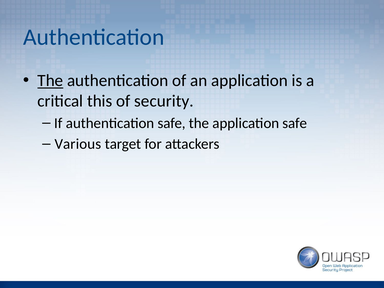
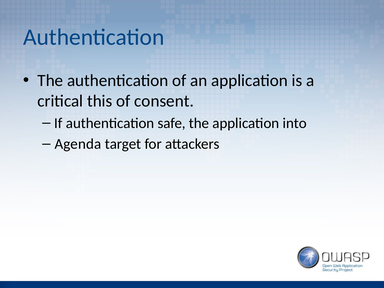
The at (50, 81) underline: present -> none
security: security -> consent
application safe: safe -> into
Various: Various -> Agenda
